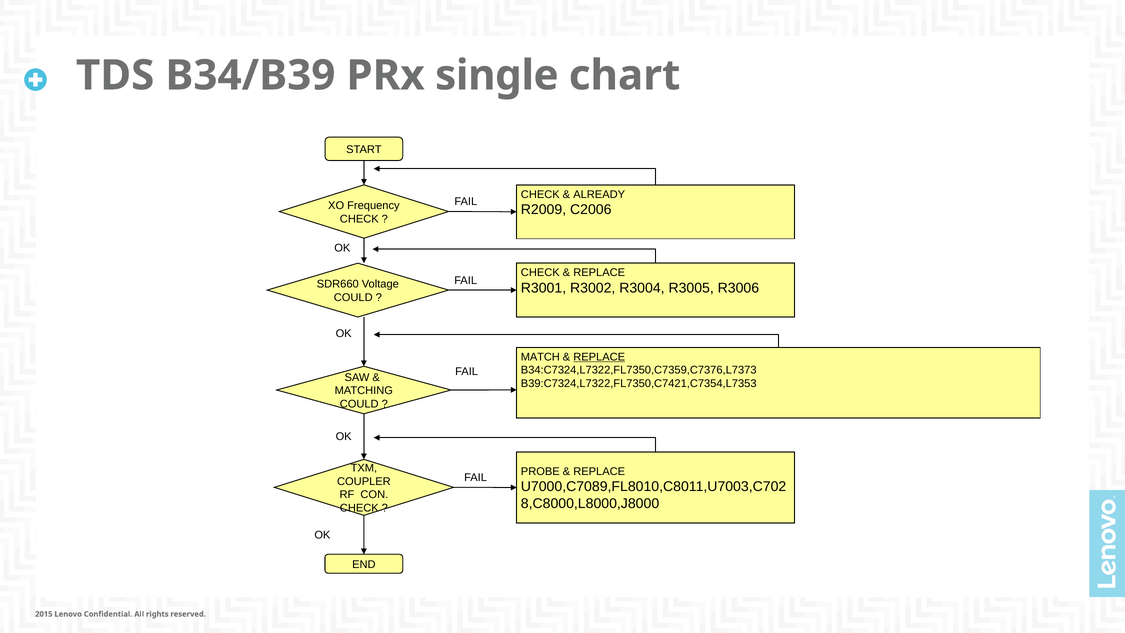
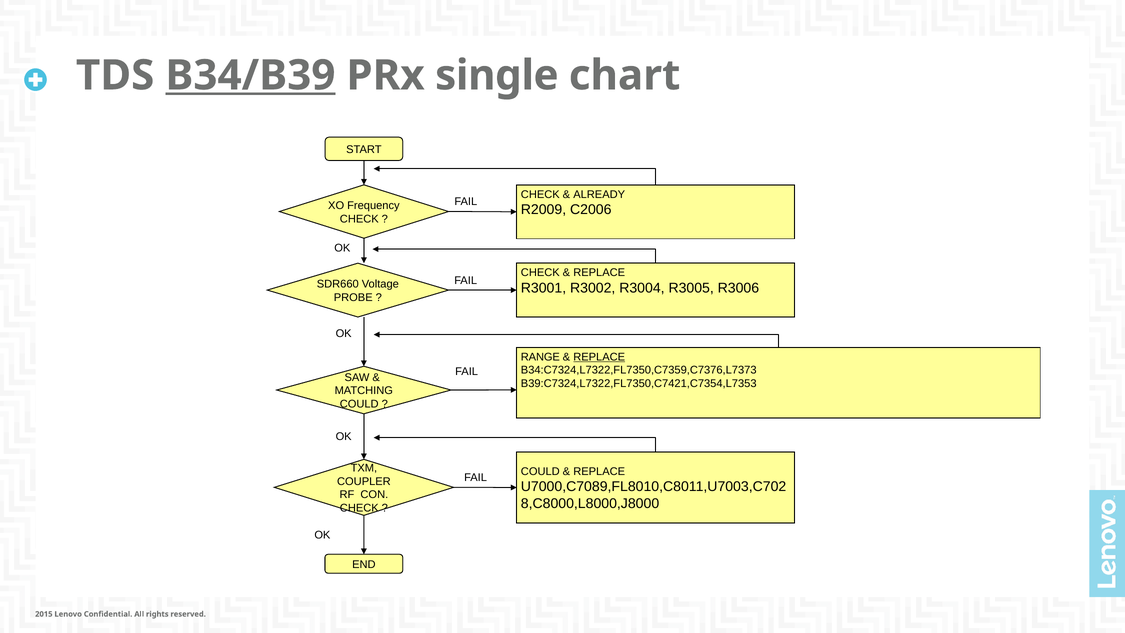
B34/B39 underline: none -> present
COULD at (353, 297): COULD -> PROBE
MATCH: MATCH -> RANGE
PROBE at (540, 471): PROBE -> COULD
